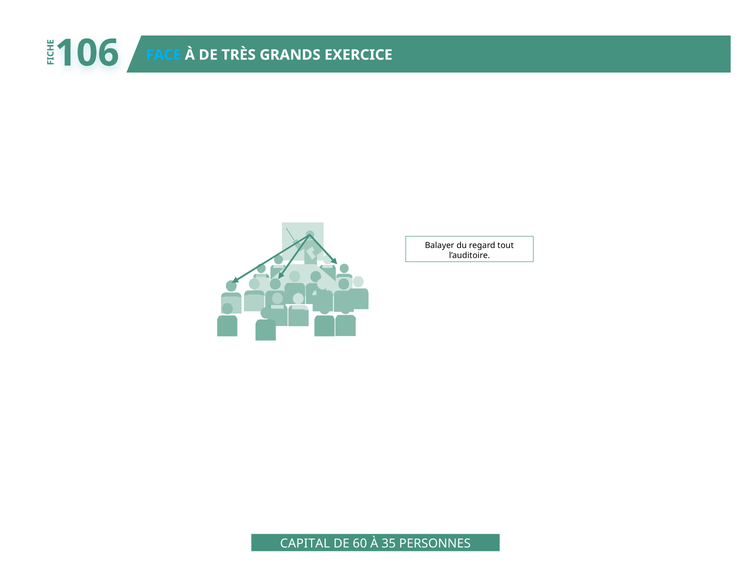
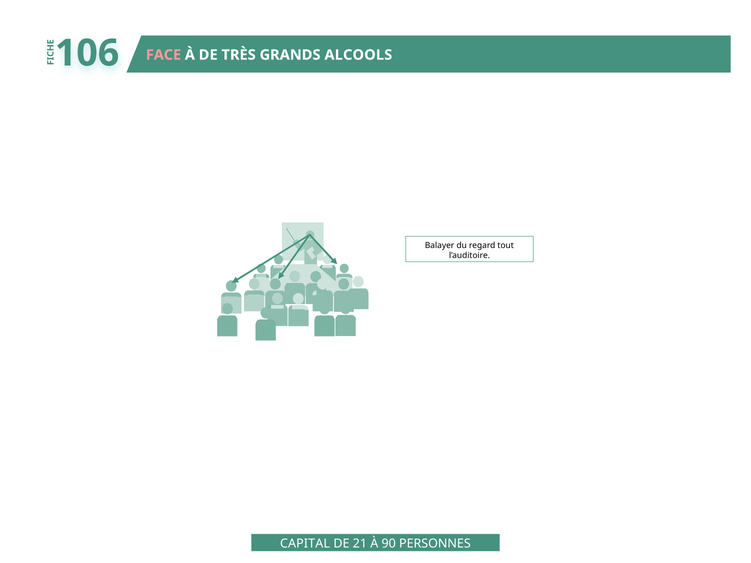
FACE colour: light blue -> pink
EXERCICE: EXERCICE -> ALCOOLS
60: 60 -> 21
35: 35 -> 90
